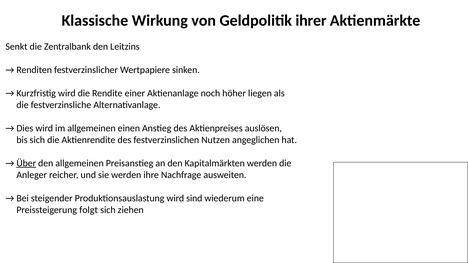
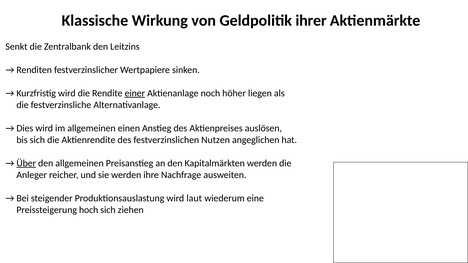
einer underline: none -> present
sind: sind -> laut
folgt: folgt -> hoch
